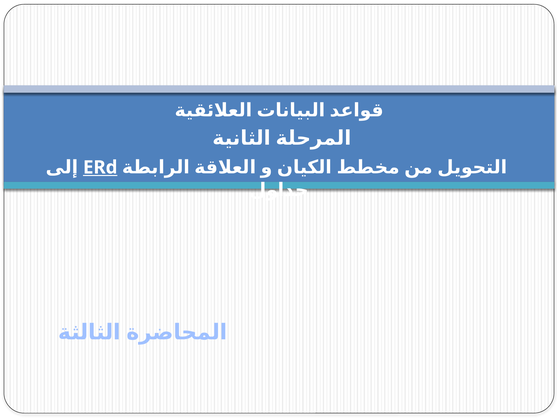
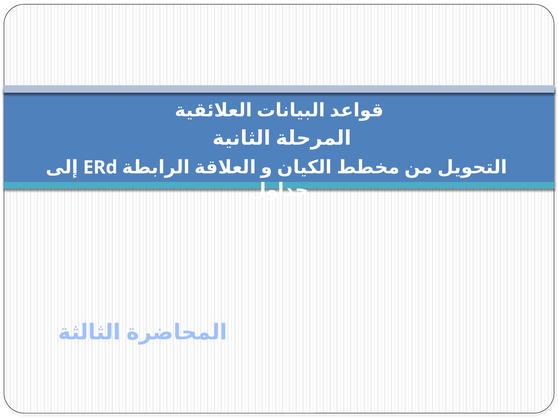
ERd underline: present -> none
